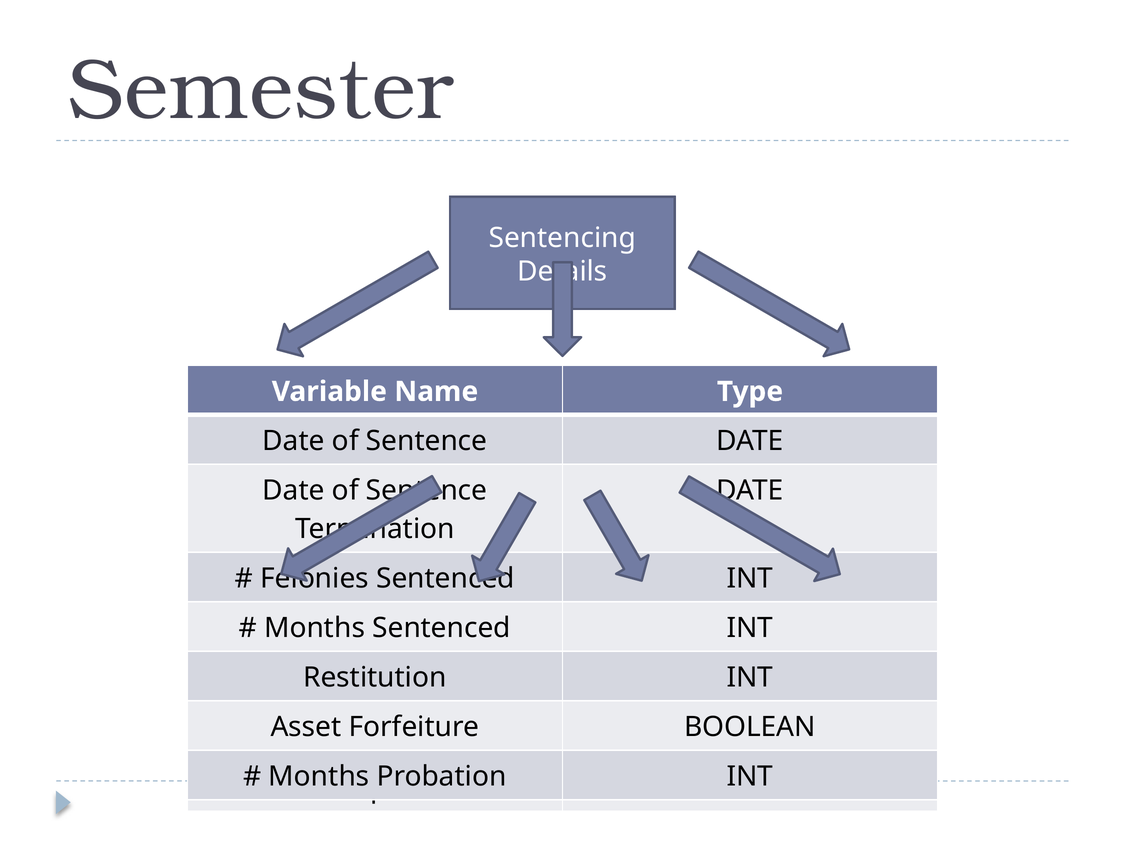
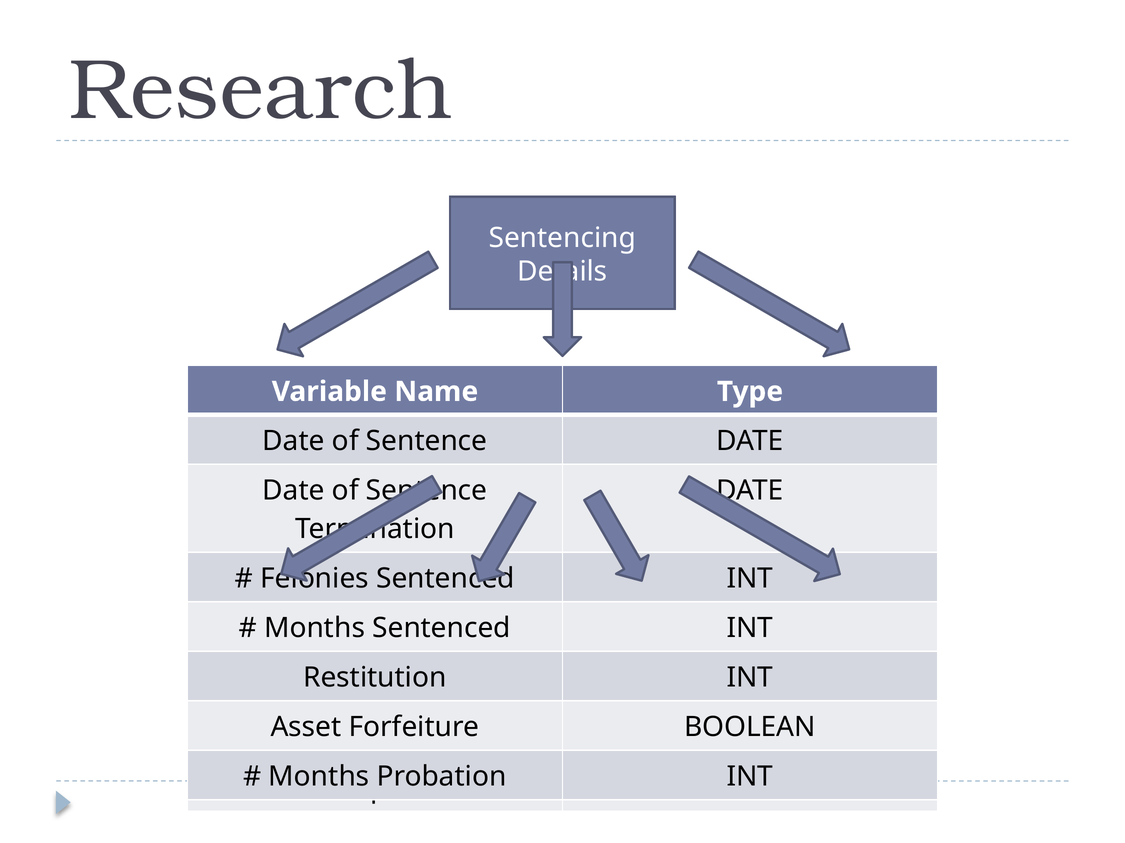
Semester: Semester -> Research
